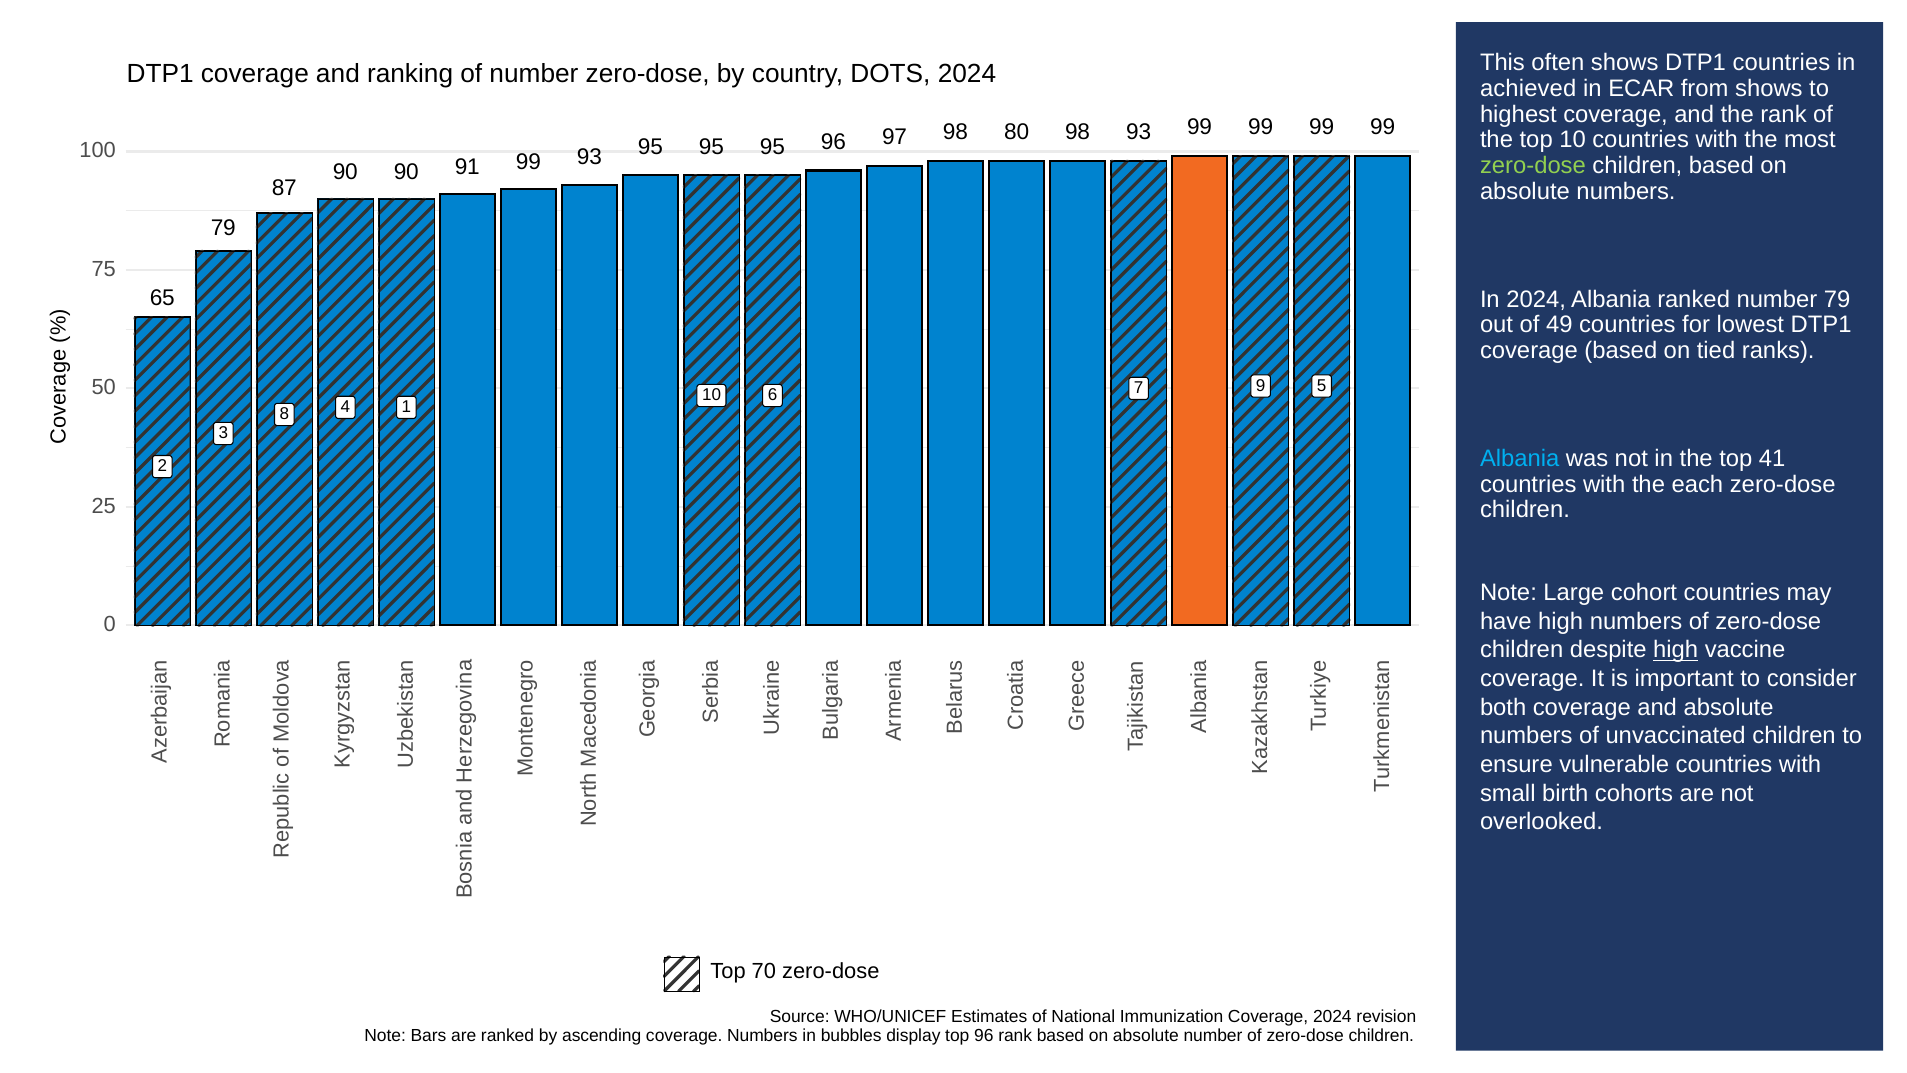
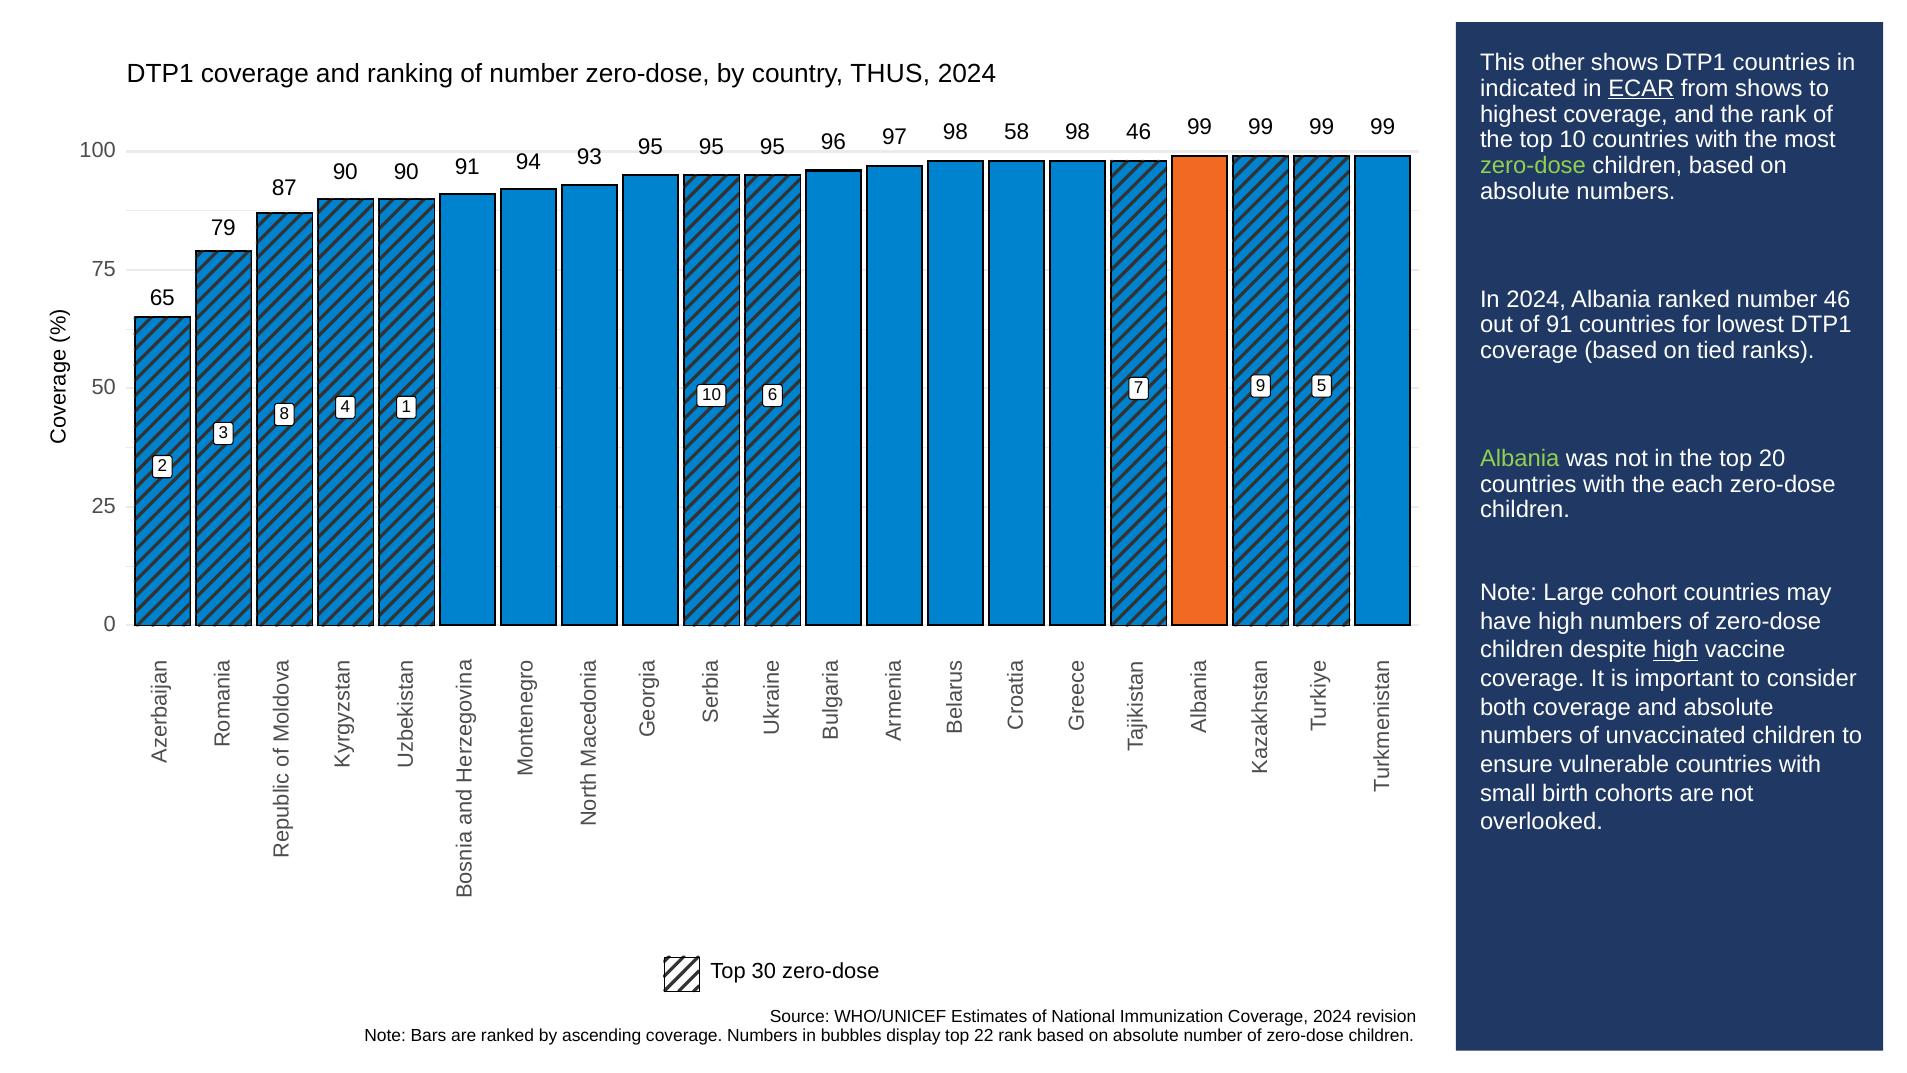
often: often -> other
DOTS: DOTS -> THUS
achieved: achieved -> indicated
ECAR underline: none -> present
80: 80 -> 58
97 93: 93 -> 46
91 99: 99 -> 94
number 79: 79 -> 46
of 49: 49 -> 91
Albania at (1520, 458) colour: light blue -> light green
41: 41 -> 20
70: 70 -> 30
top 96: 96 -> 22
